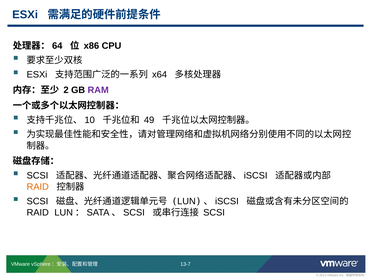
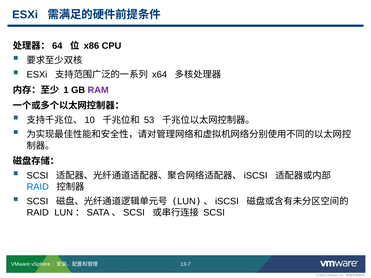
2: 2 -> 1
49: 49 -> 53
RAID at (38, 187) colour: orange -> blue
